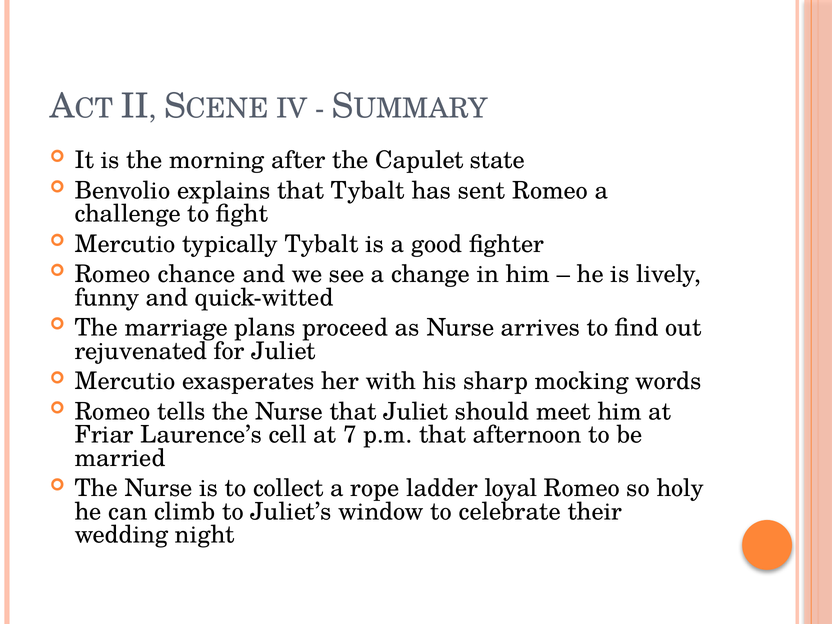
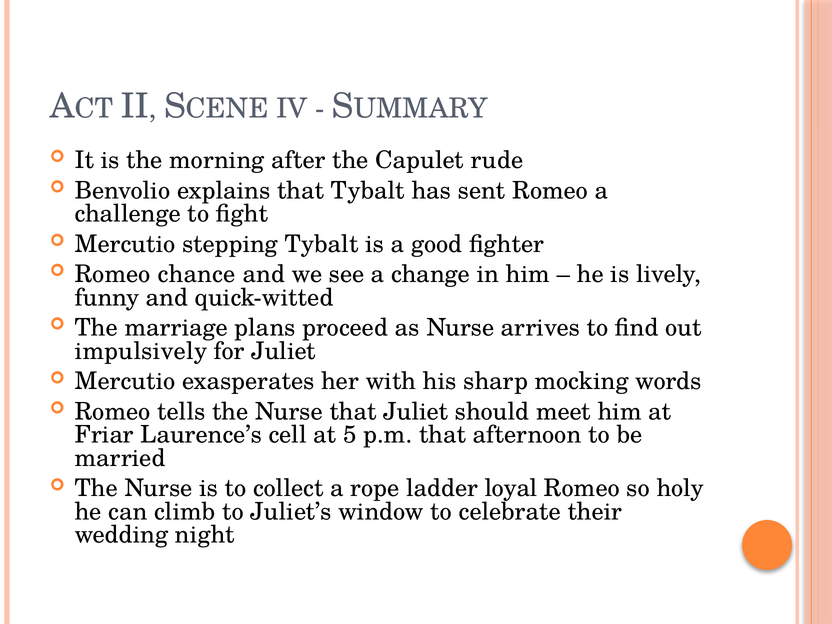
state: state -> rude
typically: typically -> stepping
rejuvenated: rejuvenated -> impulsively
7: 7 -> 5
